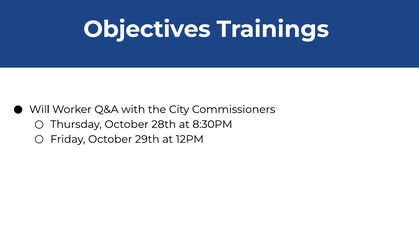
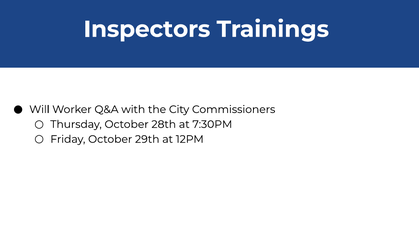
Objectives: Objectives -> Inspectors
8:30PM: 8:30PM -> 7:30PM
